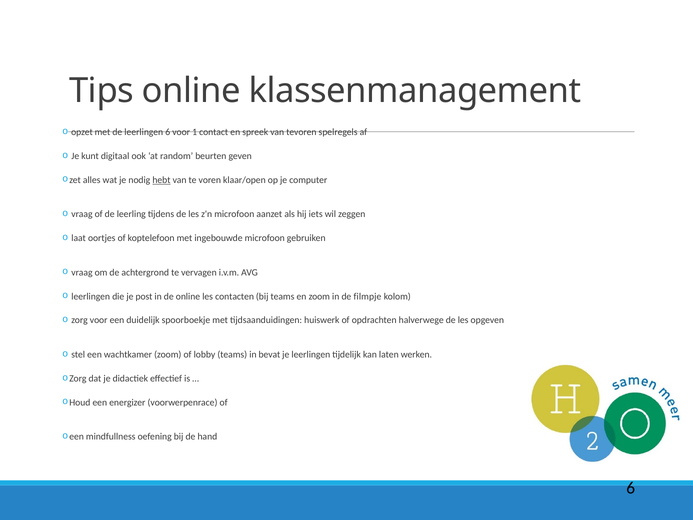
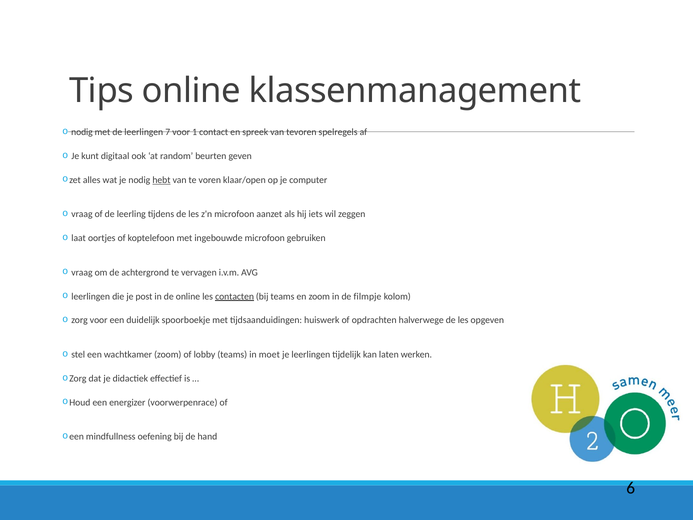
opzet at (82, 132): opzet -> nodig
leerlingen 6: 6 -> 7
contacten underline: none -> present
bevat: bevat -> moet
